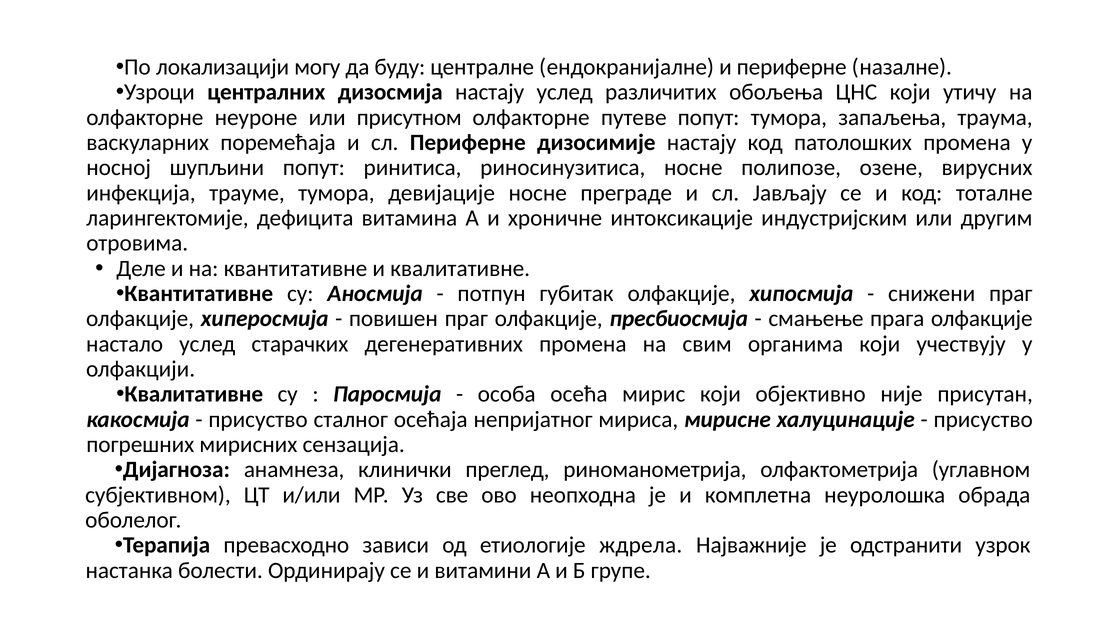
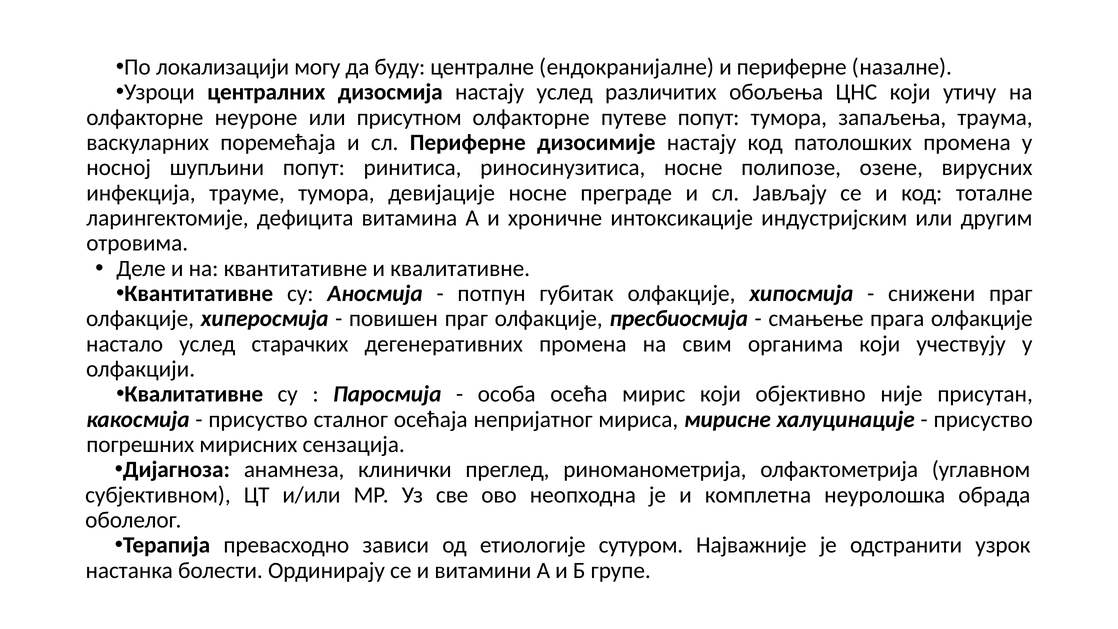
ждрела: ждрела -> сутуром
